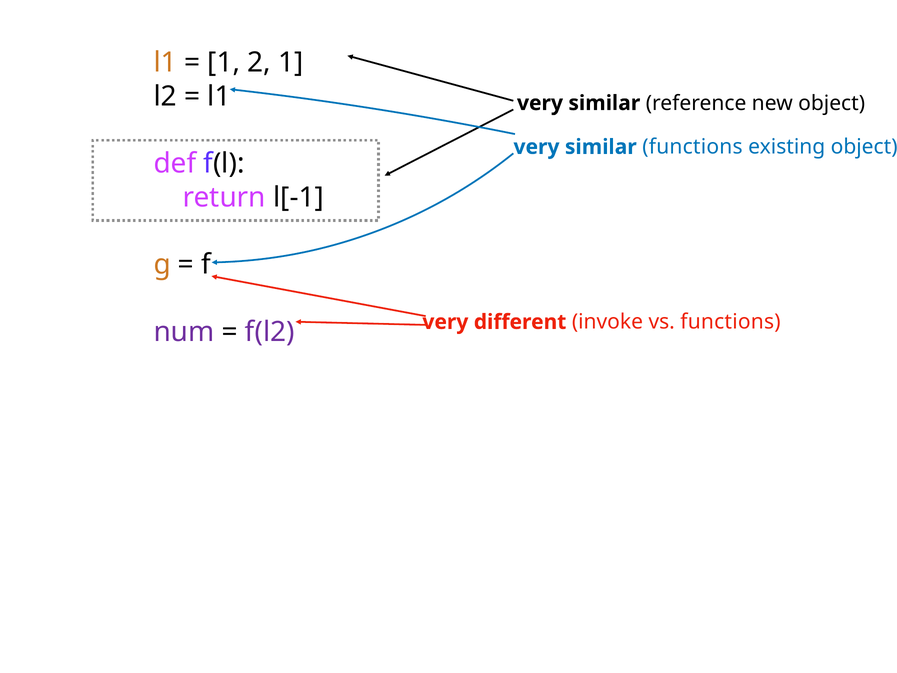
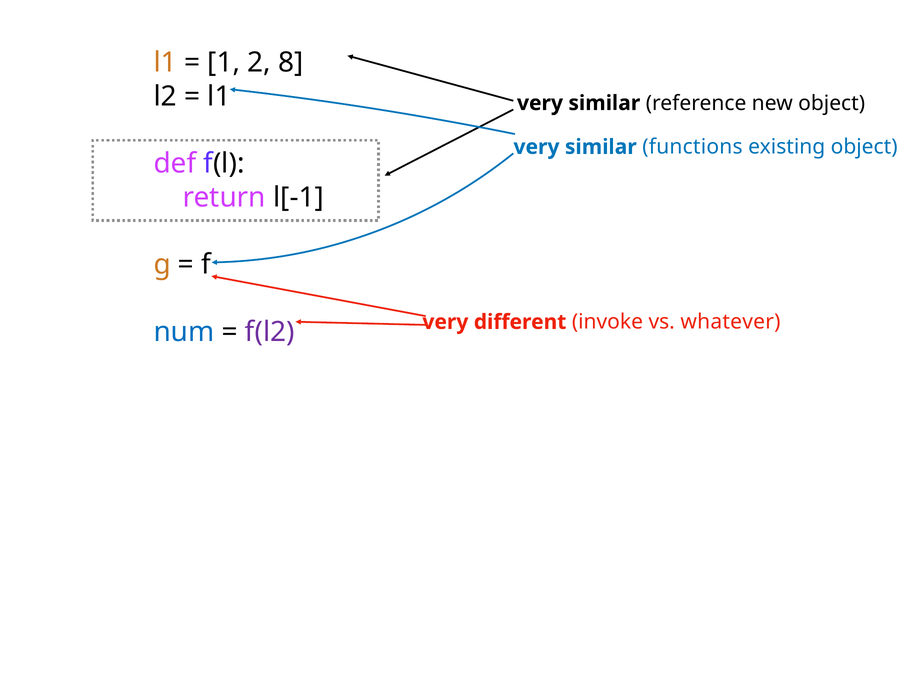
2 1: 1 -> 8
vs functions: functions -> whatever
num colour: purple -> blue
